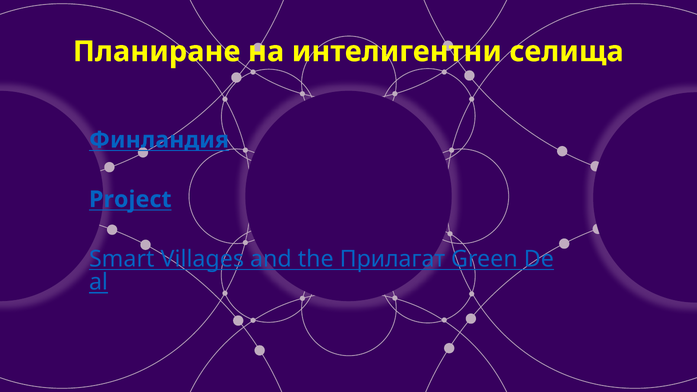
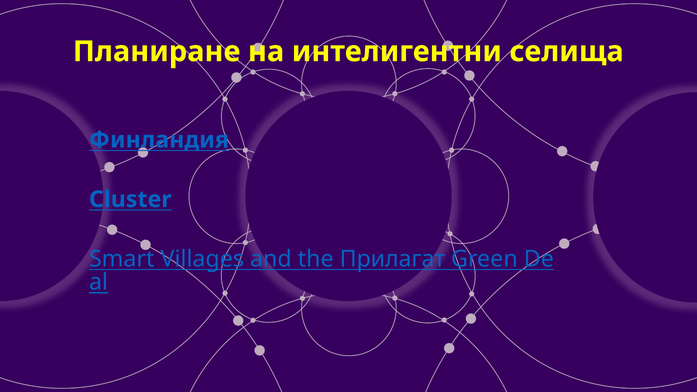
Project: Project -> Cluster
